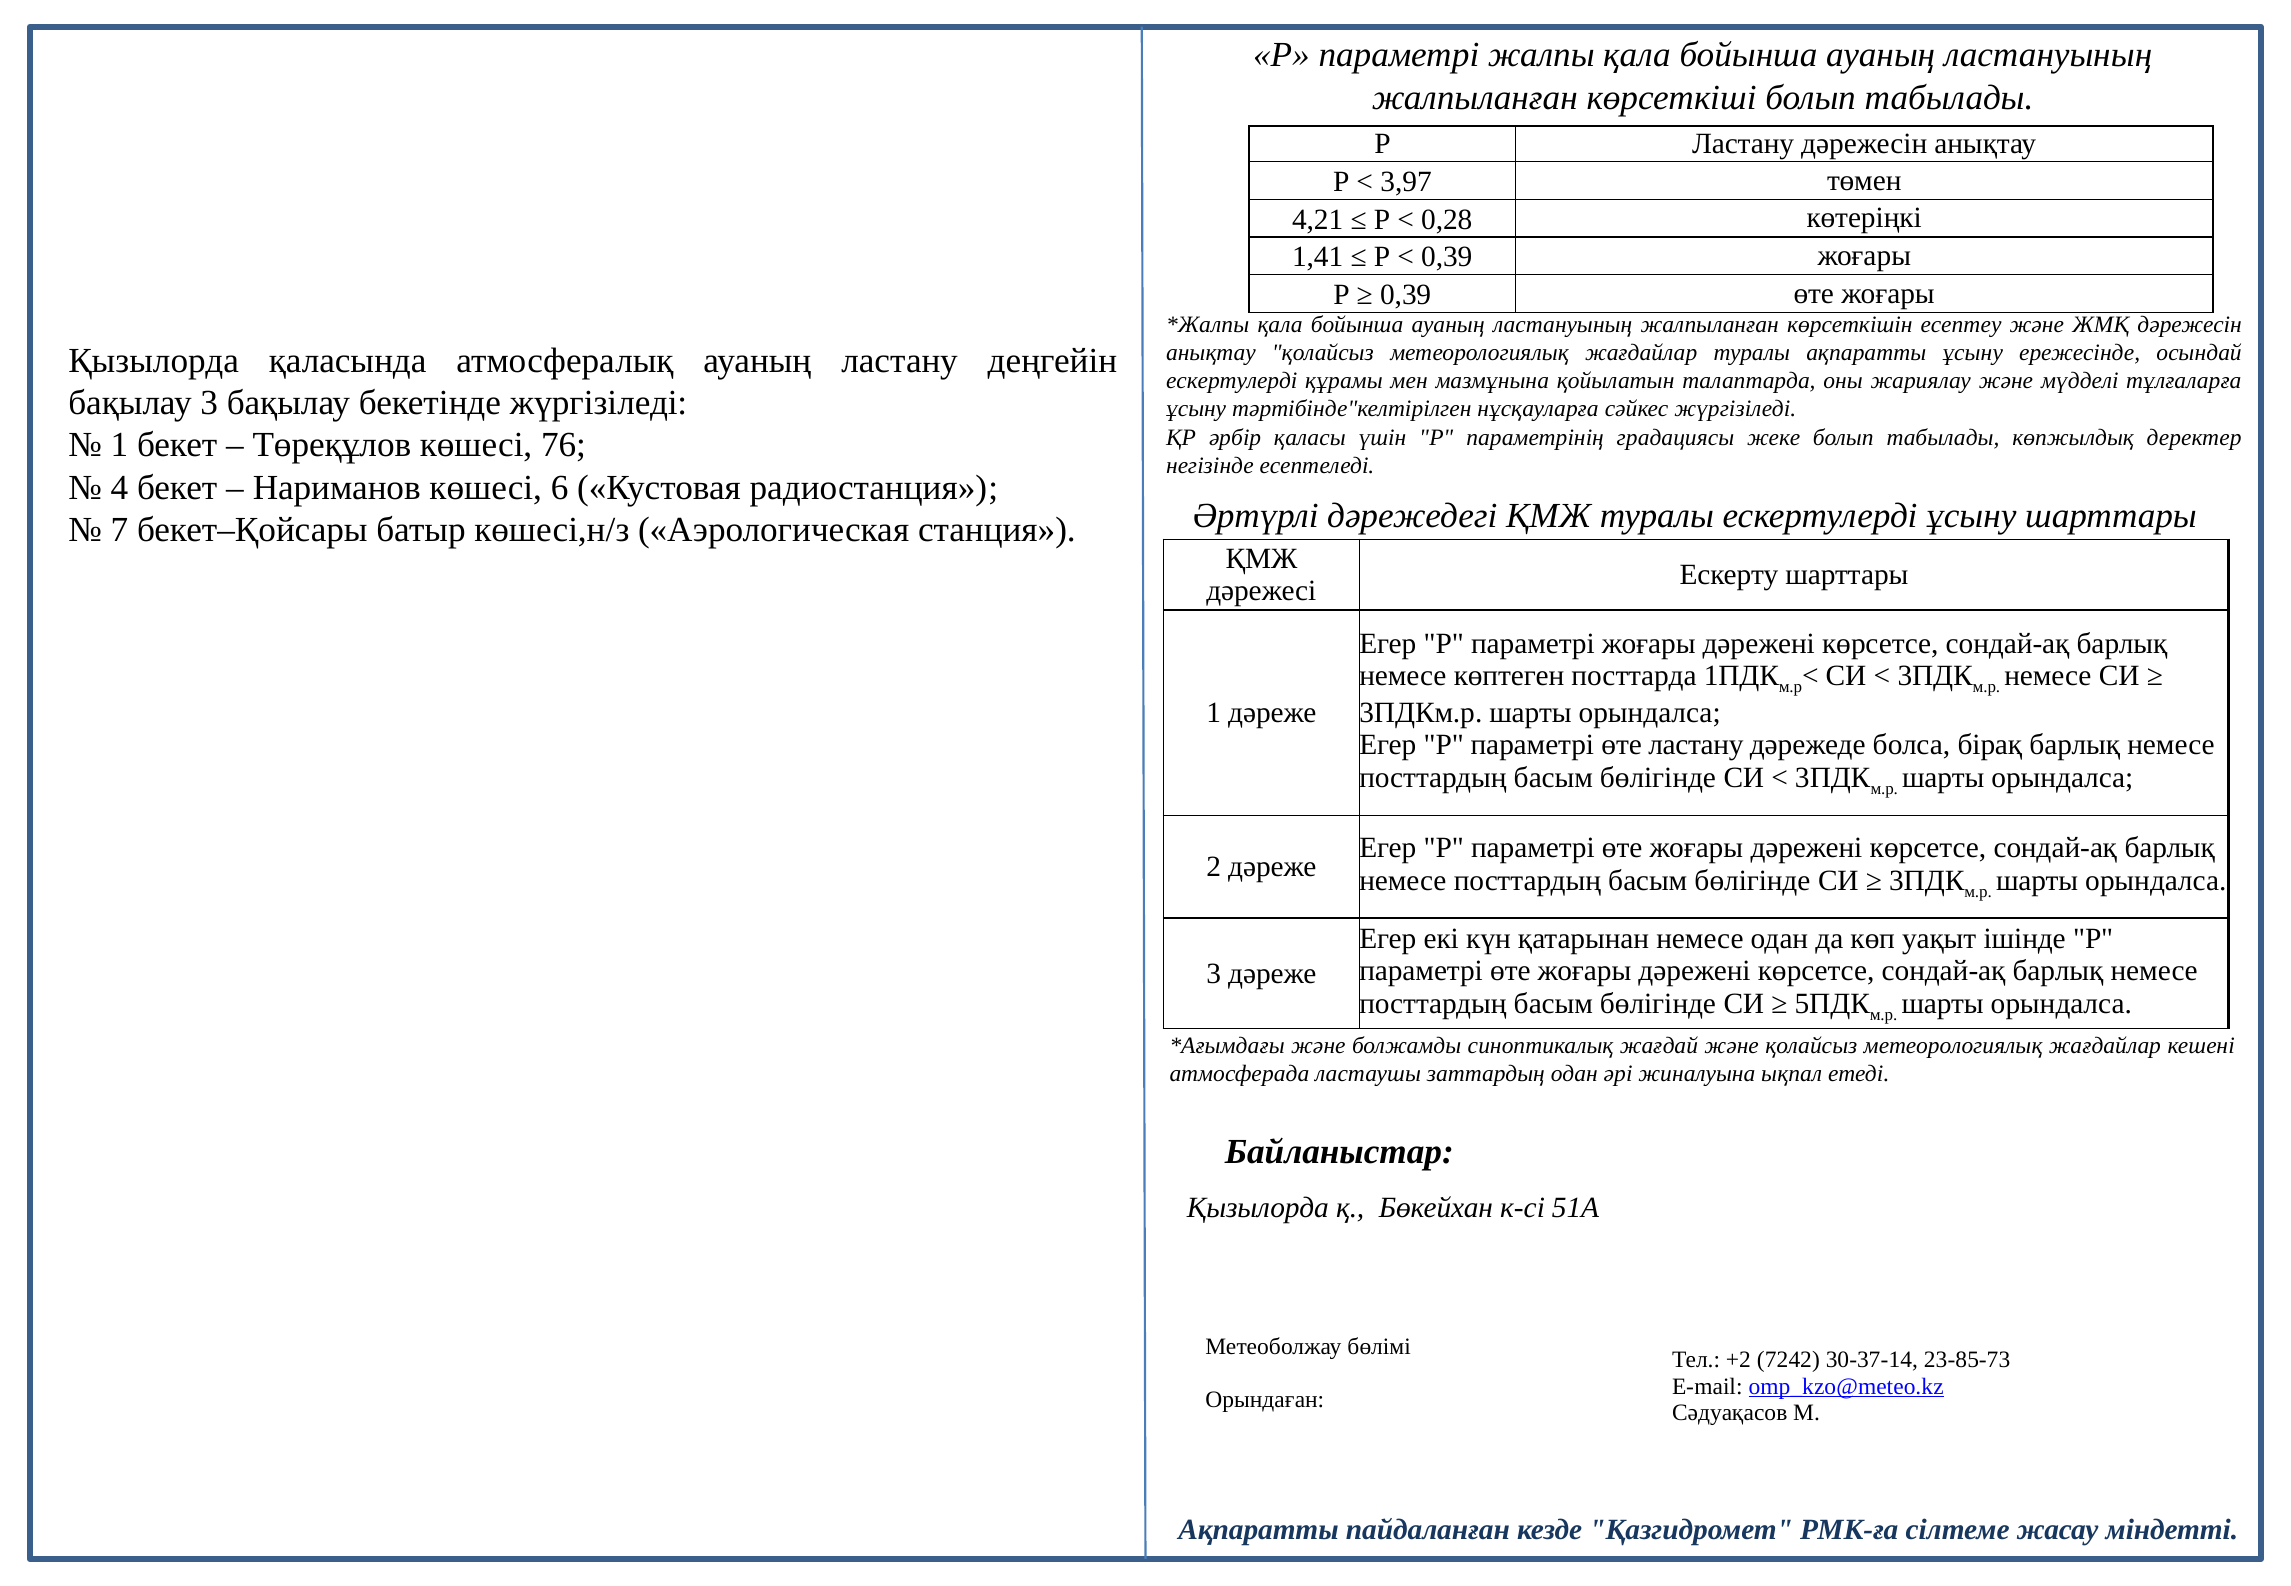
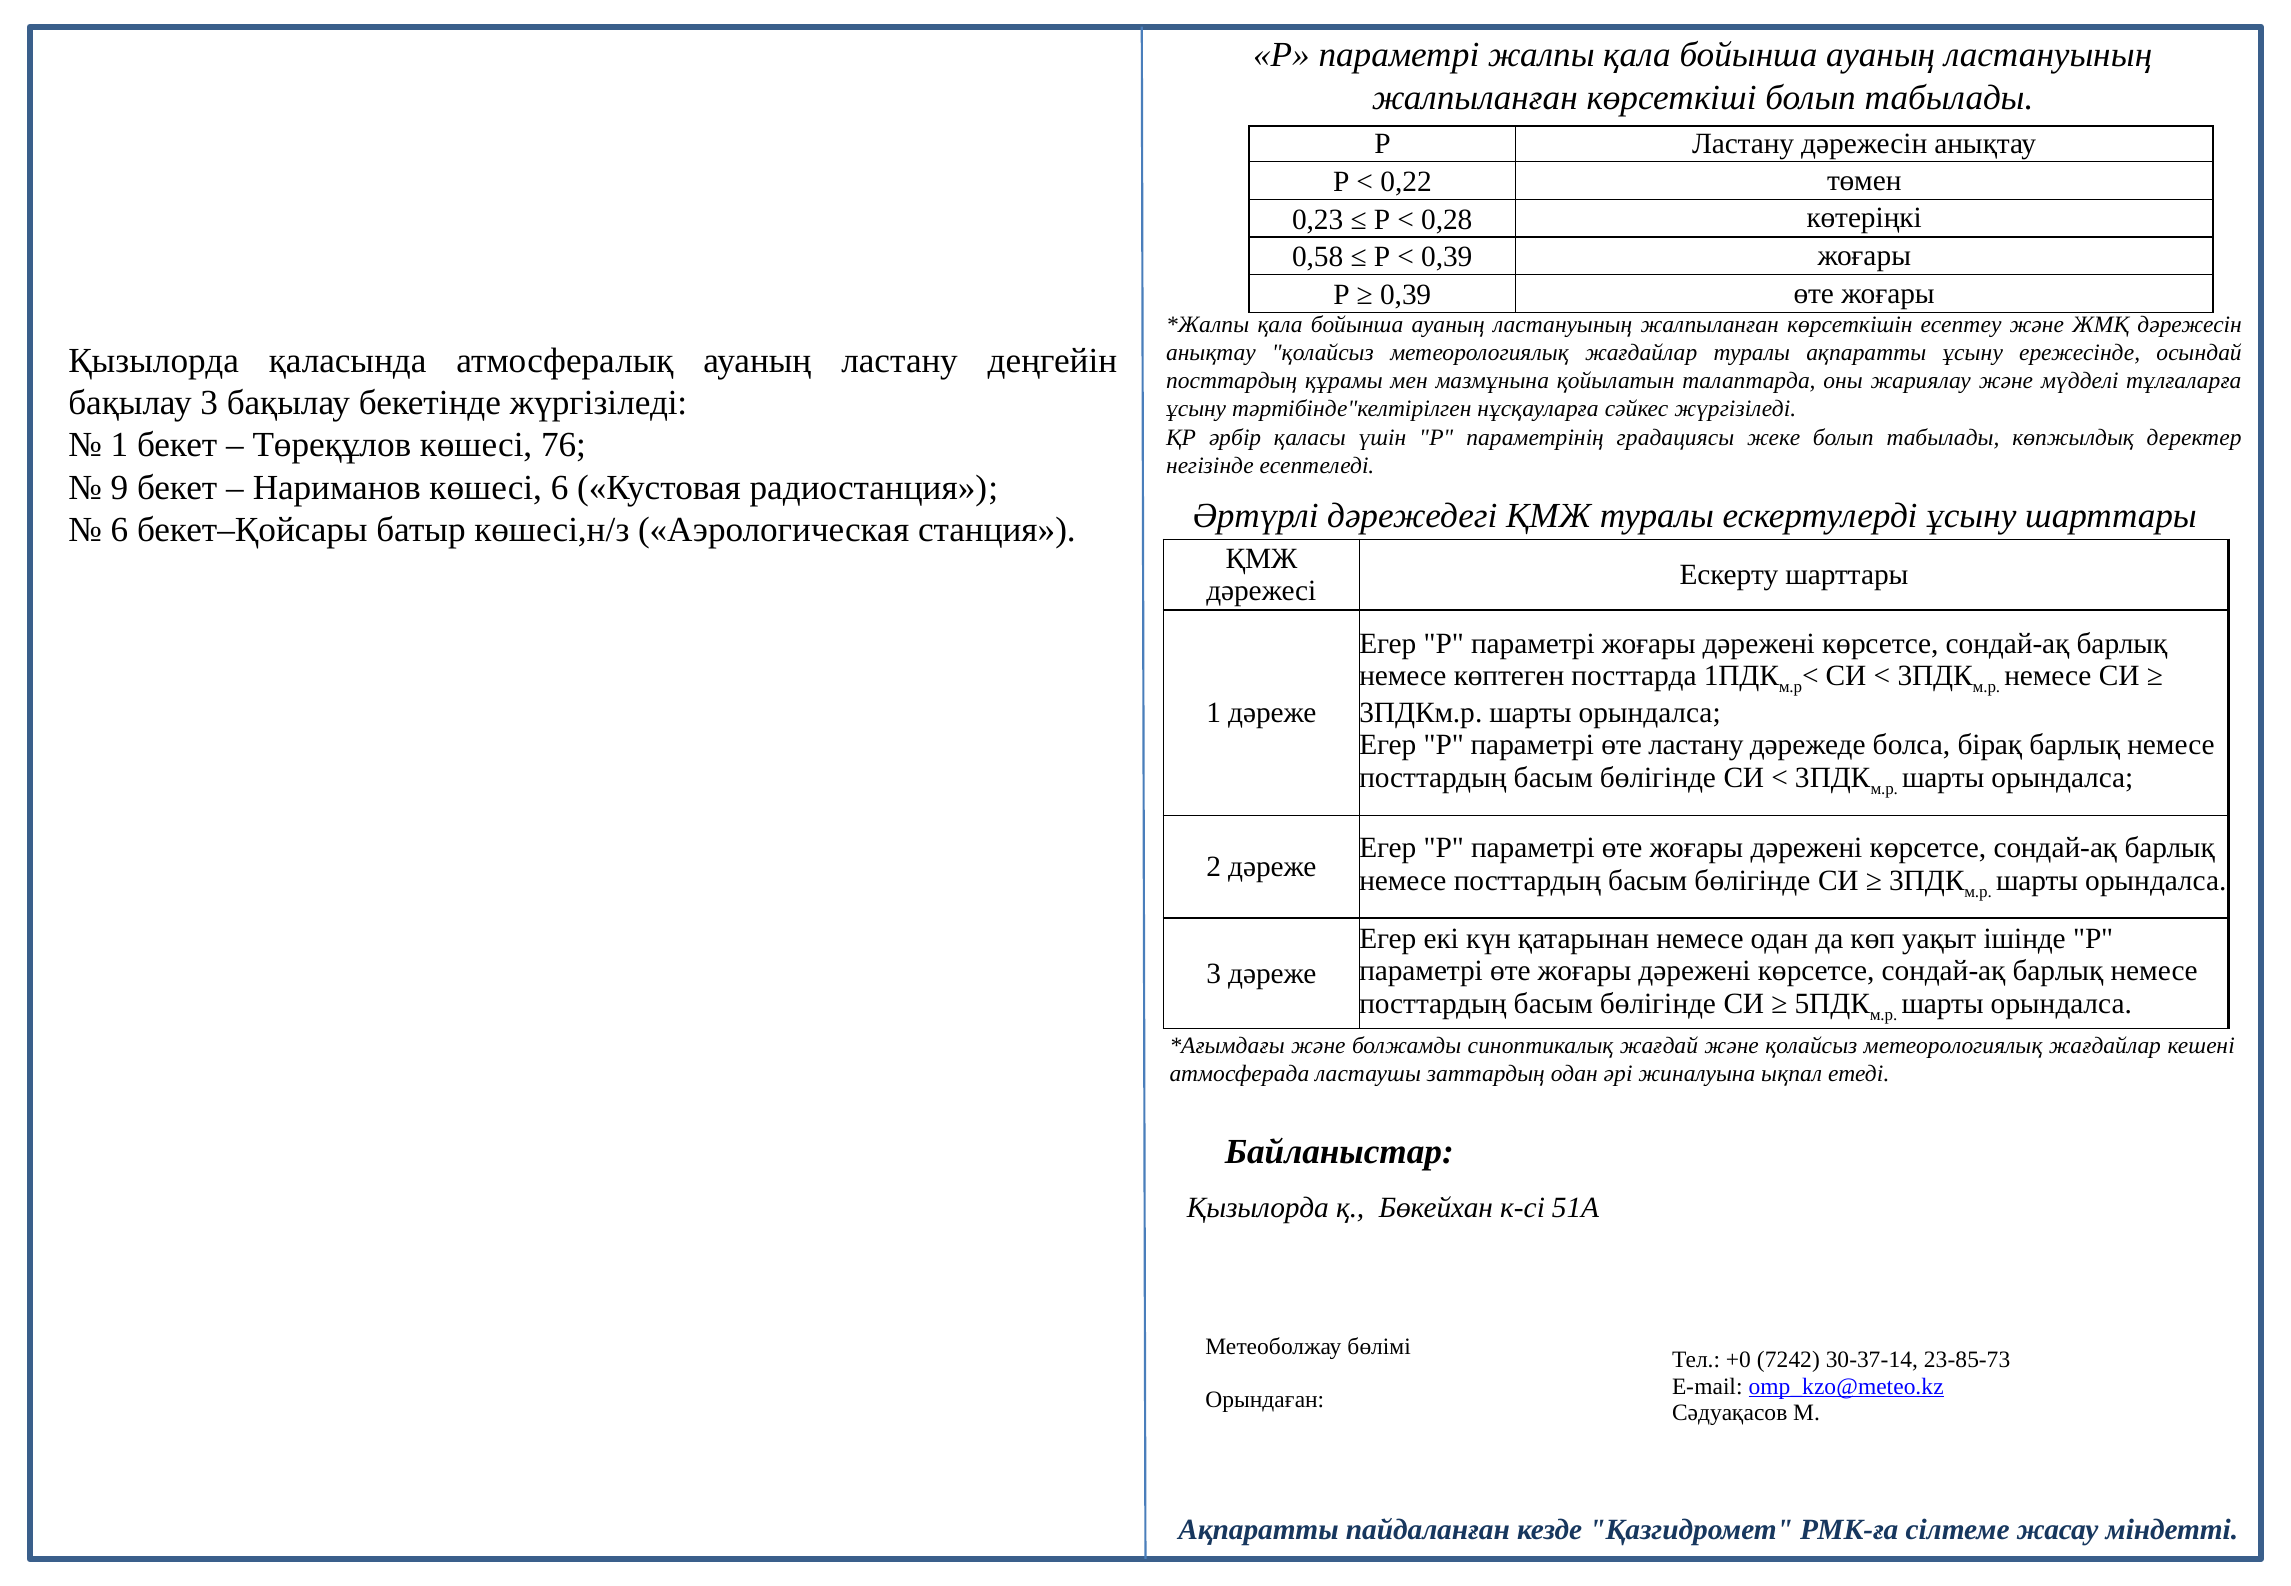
3,97: 3,97 -> 0,22
4,21: 4,21 -> 0,23
1,41: 1,41 -> 0,58
ескертулерді at (1232, 381): ескертулерді -> посттардың
4: 4 -> 9
7 at (120, 530): 7 -> 6
+2: +2 -> +0
